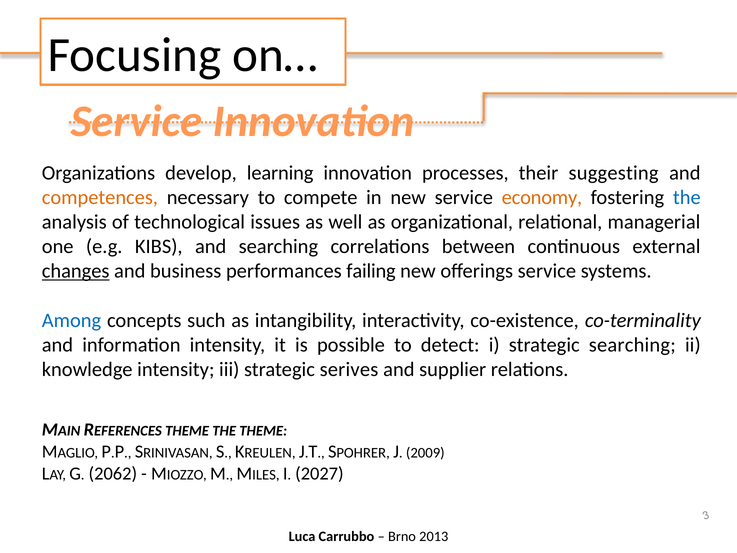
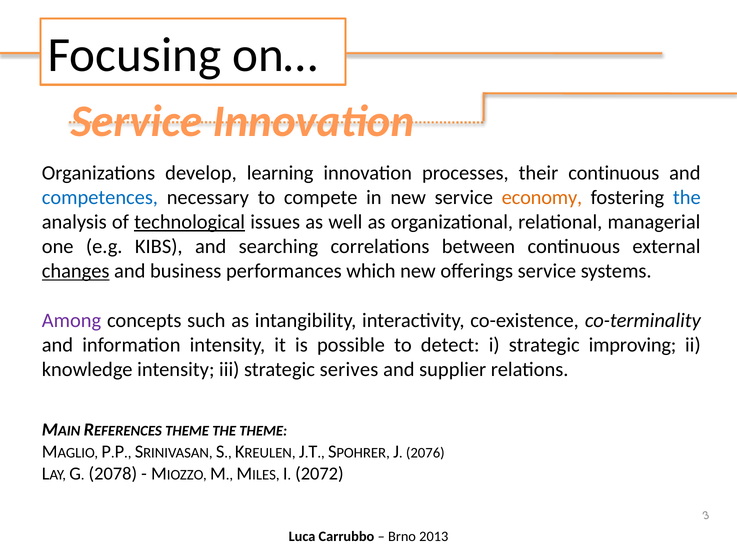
their suggesting: suggesting -> continuous
competences colour: orange -> blue
technological underline: none -> present
failing: failing -> which
Among colour: blue -> purple
strategic searching: searching -> improving
2009: 2009 -> 2076
2062: 2062 -> 2078
2027: 2027 -> 2072
